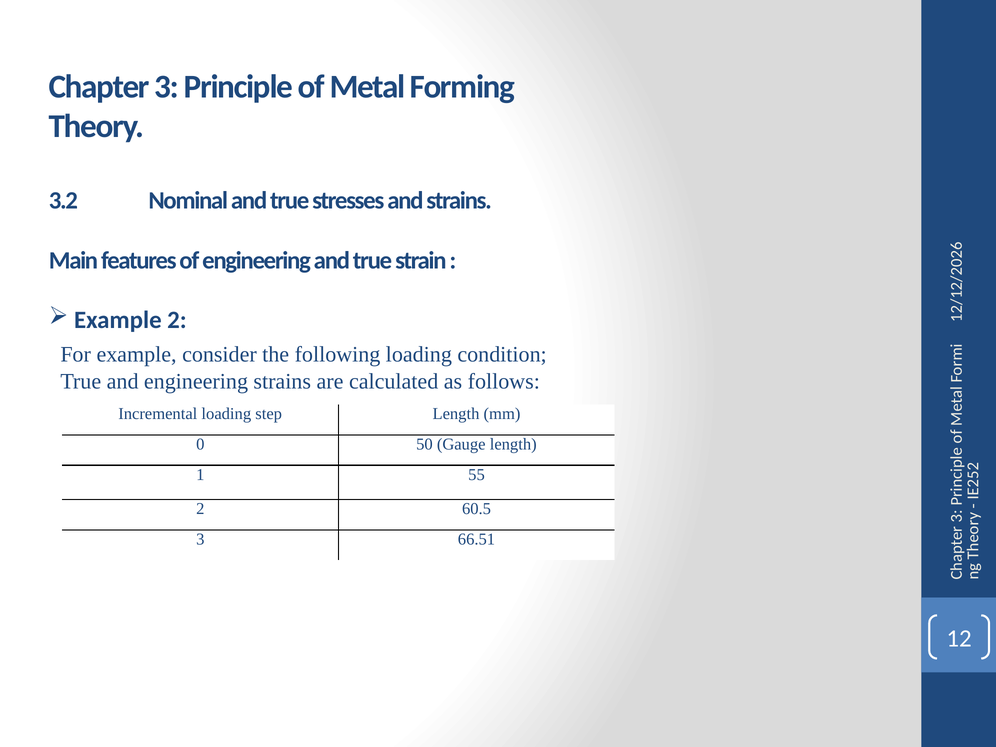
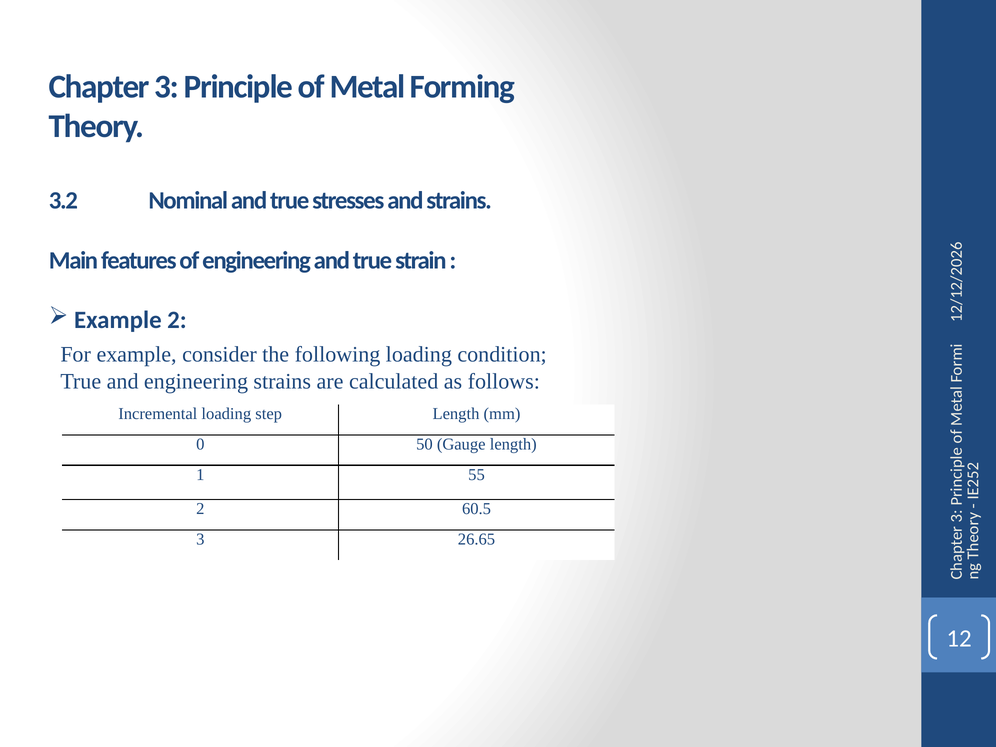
66.51: 66.51 -> 26.65
